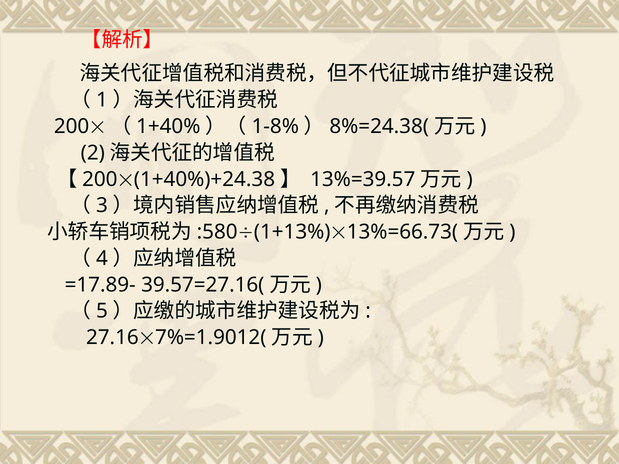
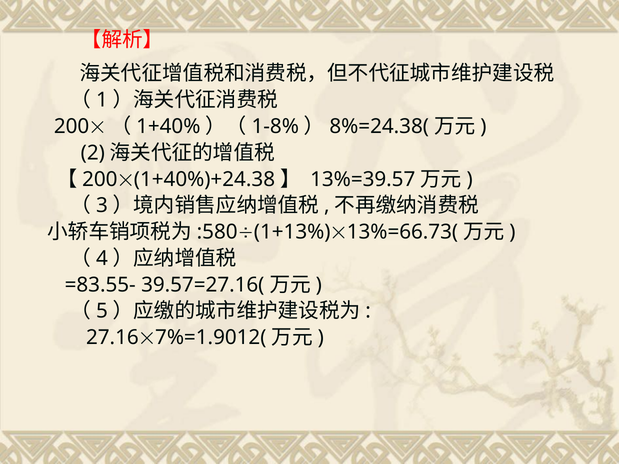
=17.89-: =17.89- -> =83.55-
